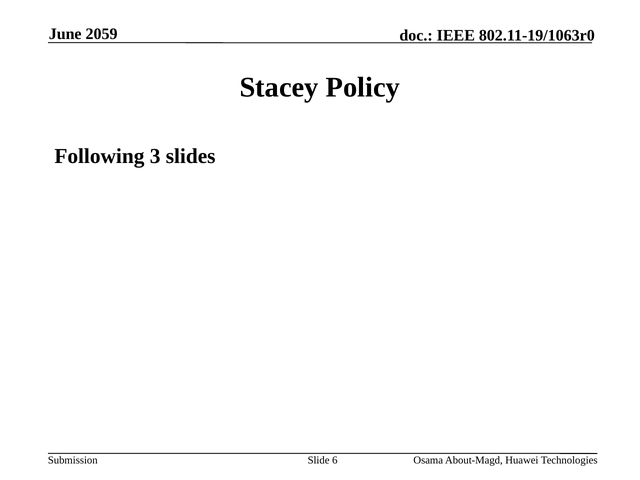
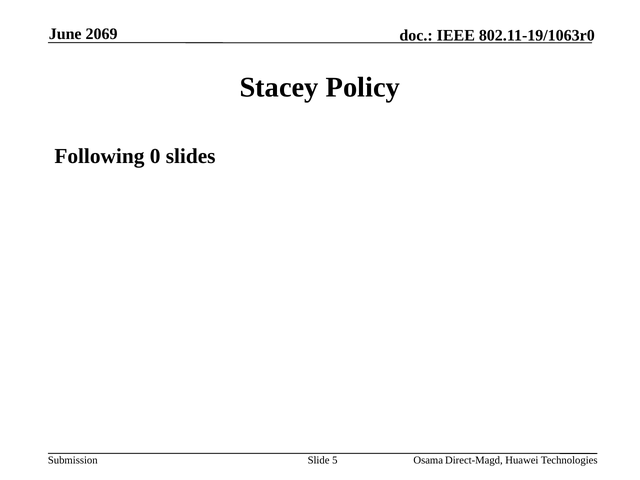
2059: 2059 -> 2069
3: 3 -> 0
6: 6 -> 5
About-Magd: About-Magd -> Direct-Magd
